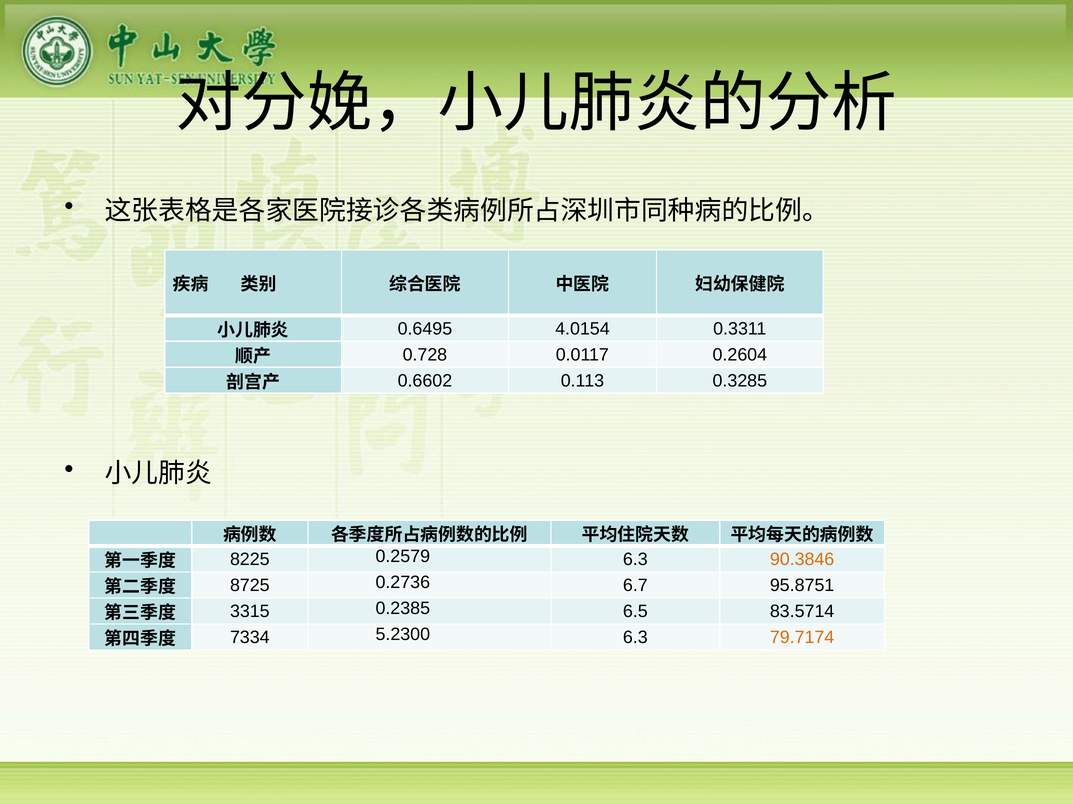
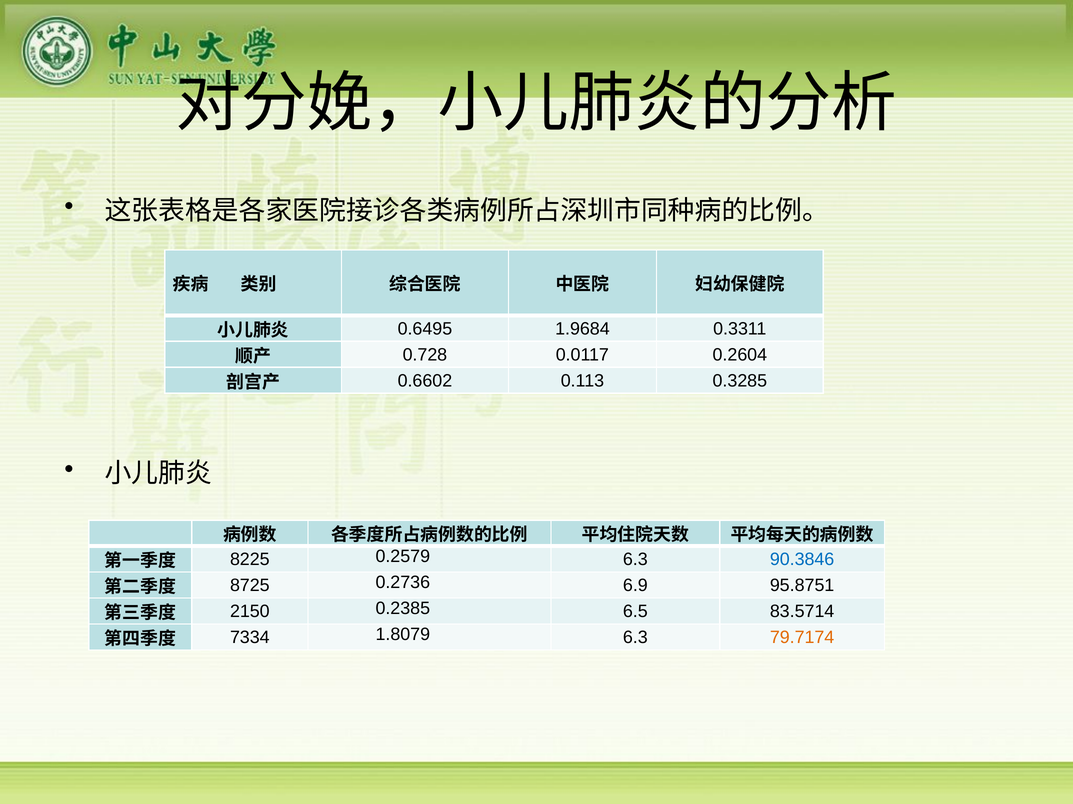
4.0154: 4.0154 -> 1.9684
90.3846 colour: orange -> blue
6.7: 6.7 -> 6.9
3315: 3315 -> 2150
5.2300: 5.2300 -> 1.8079
